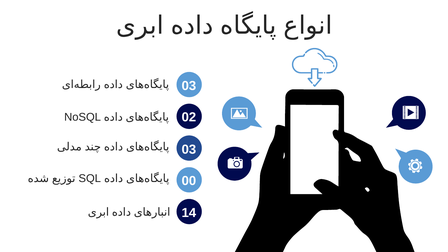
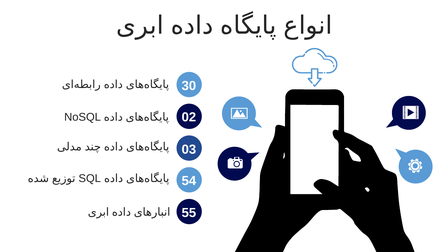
03 at (189, 86): 03 -> 30
00: 00 -> 54
14: 14 -> 55
